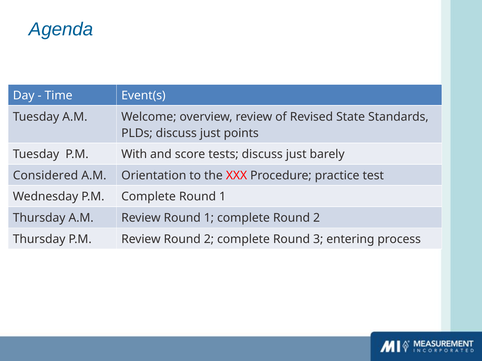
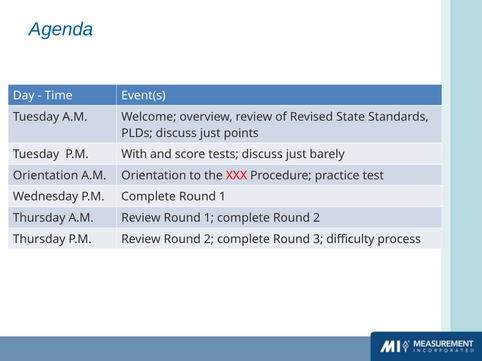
Considered at (46, 176): Considered -> Orientation
entering: entering -> difficulty
